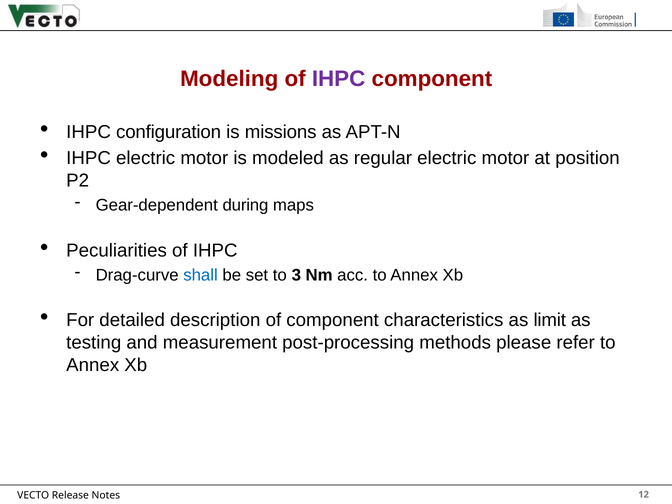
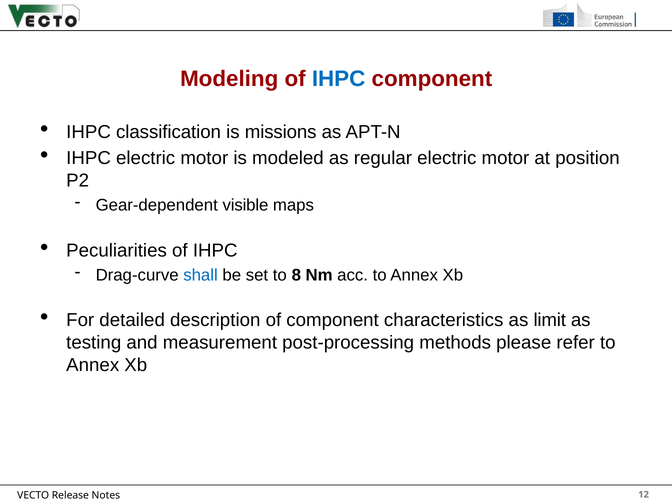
IHPC at (339, 79) colour: purple -> blue
configuration: configuration -> classification
during: during -> visible
3: 3 -> 8
